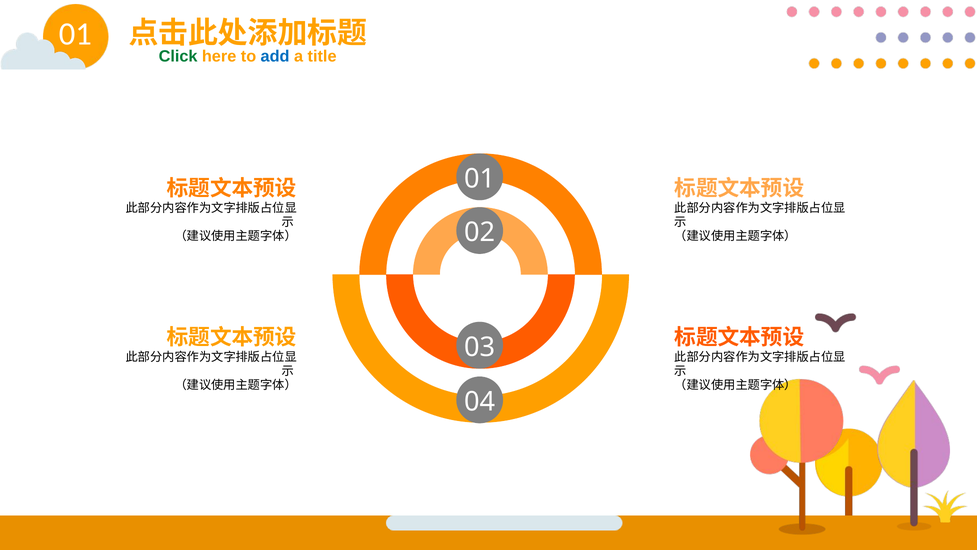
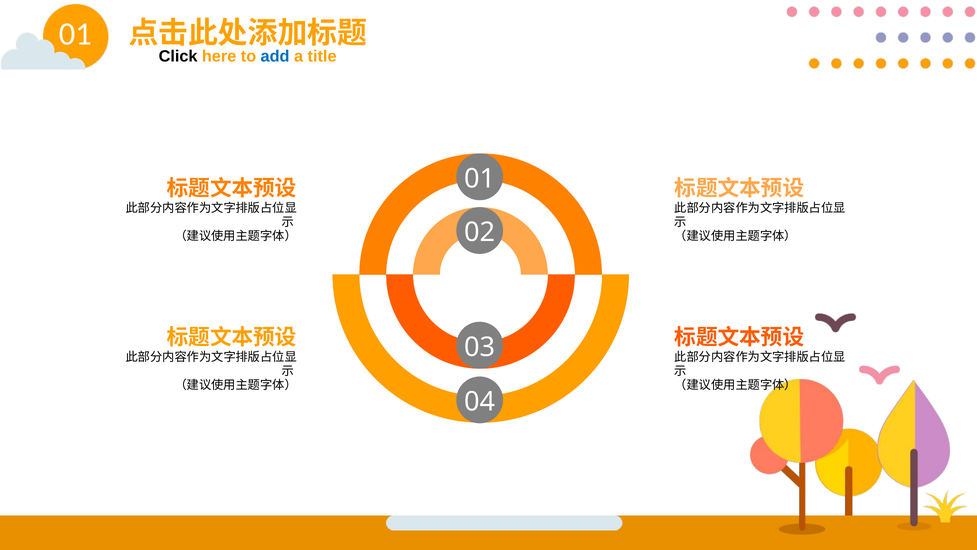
Click colour: green -> black
